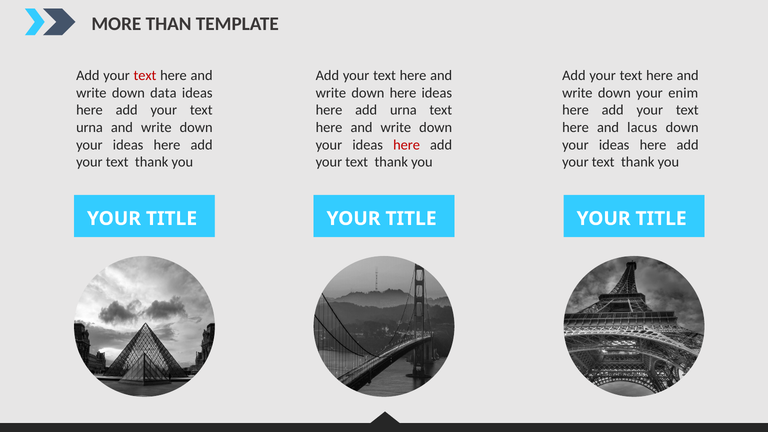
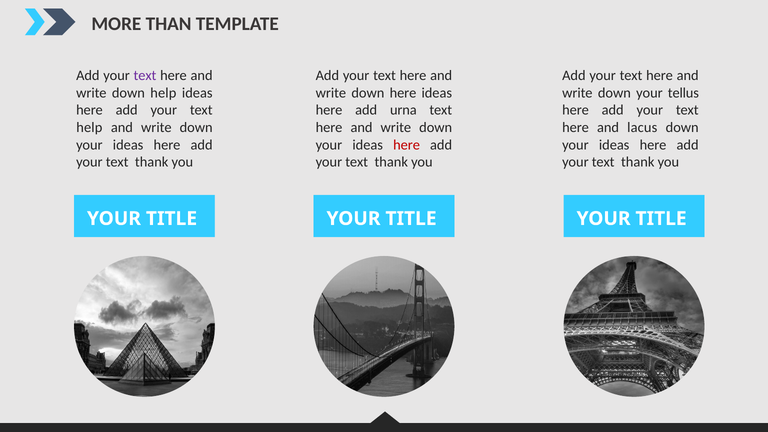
text at (145, 76) colour: red -> purple
down data: data -> help
enim: enim -> tellus
urna at (89, 128): urna -> help
